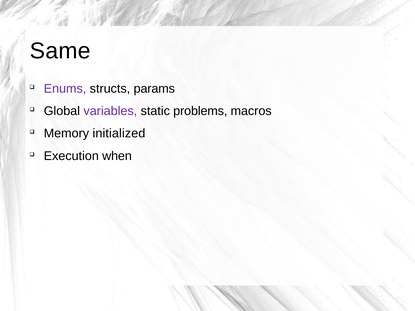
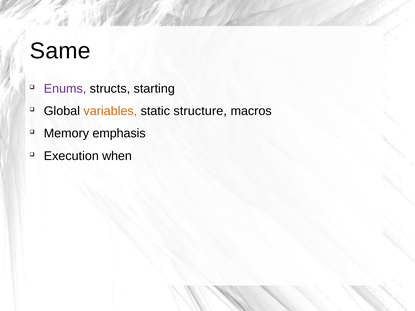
params: params -> starting
variables colour: purple -> orange
problems: problems -> structure
initialized: initialized -> emphasis
